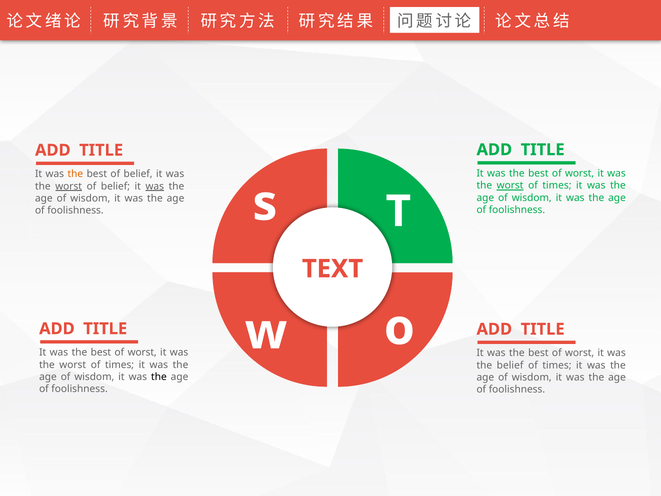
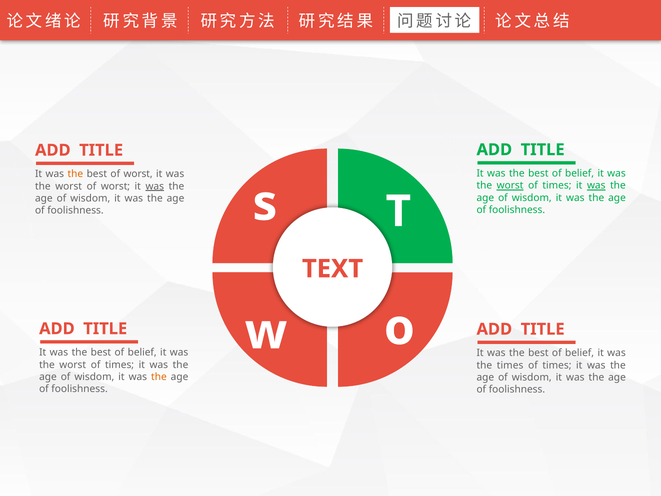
worst at (580, 173): worst -> belief
best of belief: belief -> worst
was at (596, 186) underline: none -> present
worst at (69, 186) underline: present -> none
belief at (115, 186): belief -> worst
worst at (142, 352): worst -> belief
worst at (580, 353): worst -> belief
the belief: belief -> times
the at (159, 377) colour: black -> orange
